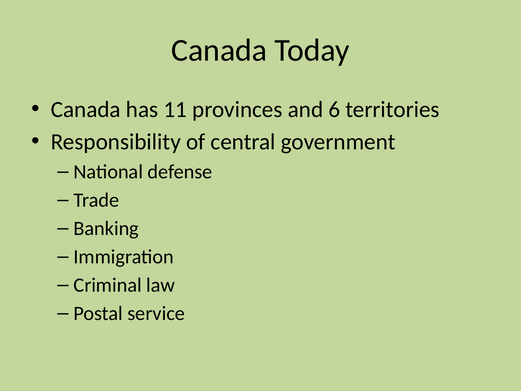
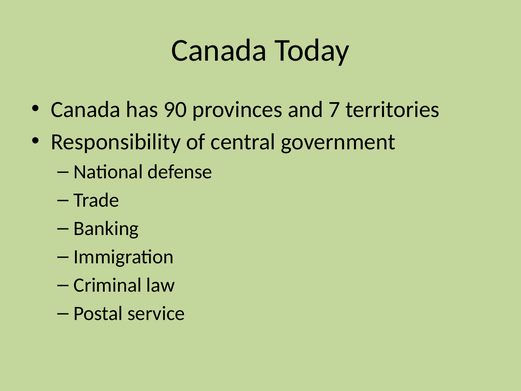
11: 11 -> 90
6: 6 -> 7
